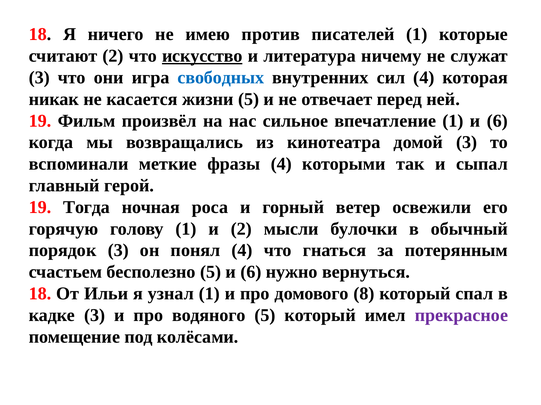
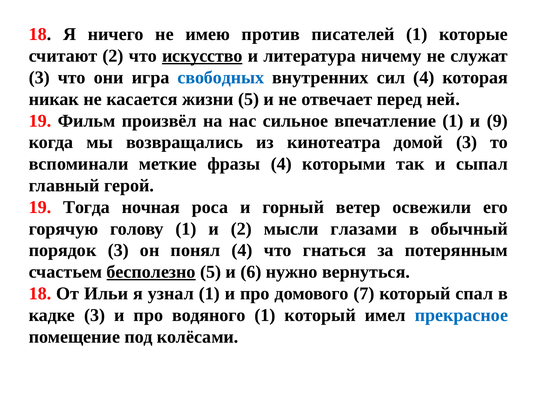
1 и 6: 6 -> 9
булочки: булочки -> глазами
бесполезно underline: none -> present
8: 8 -> 7
водяного 5: 5 -> 1
прекрасное colour: purple -> blue
